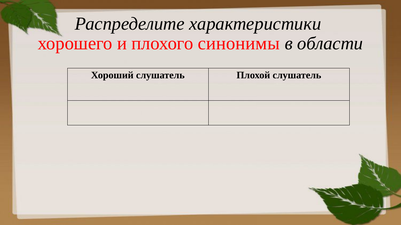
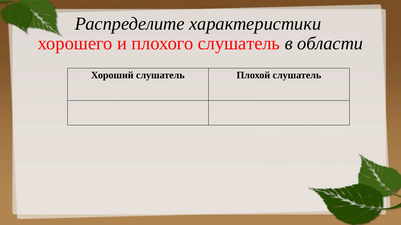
плохого синонимы: синонимы -> слушатель
